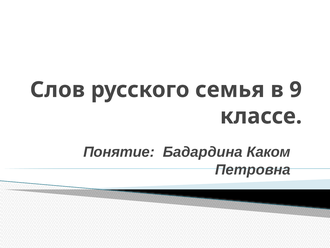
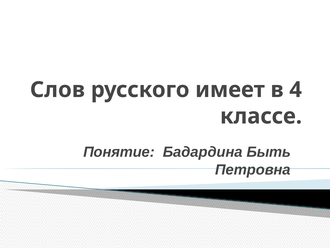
семья: семья -> имеет
9: 9 -> 4
Каком: Каком -> Быть
